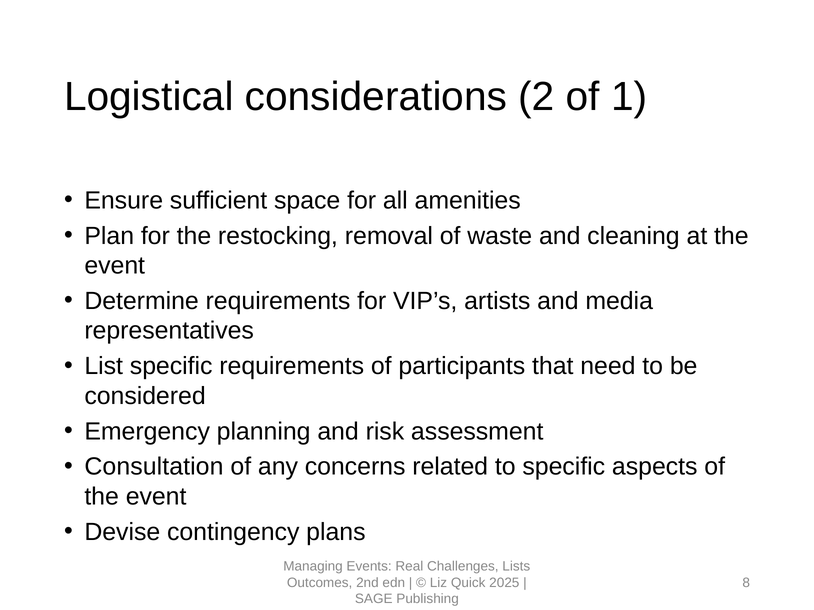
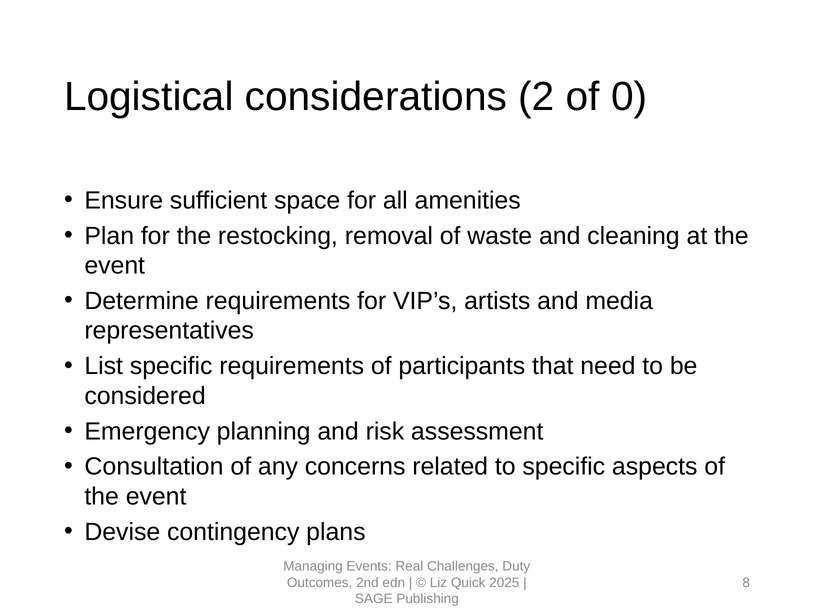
1: 1 -> 0
Lists: Lists -> Duty
